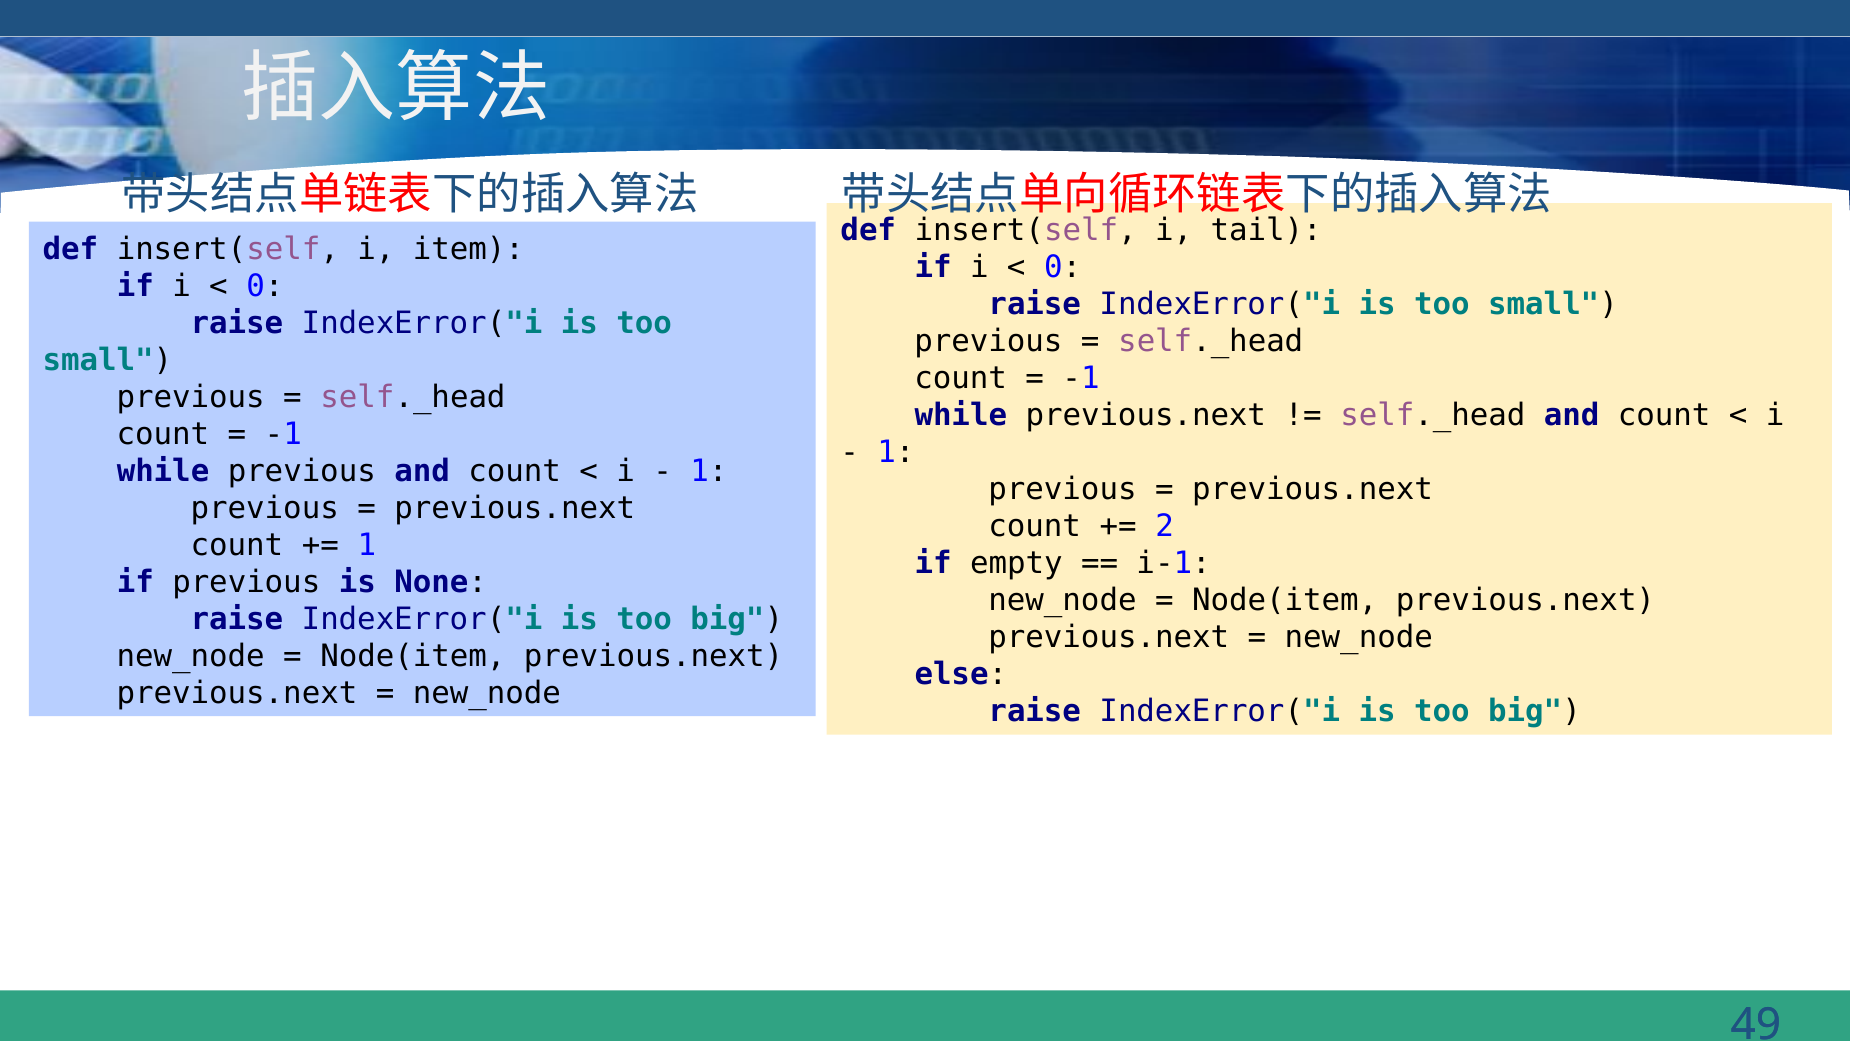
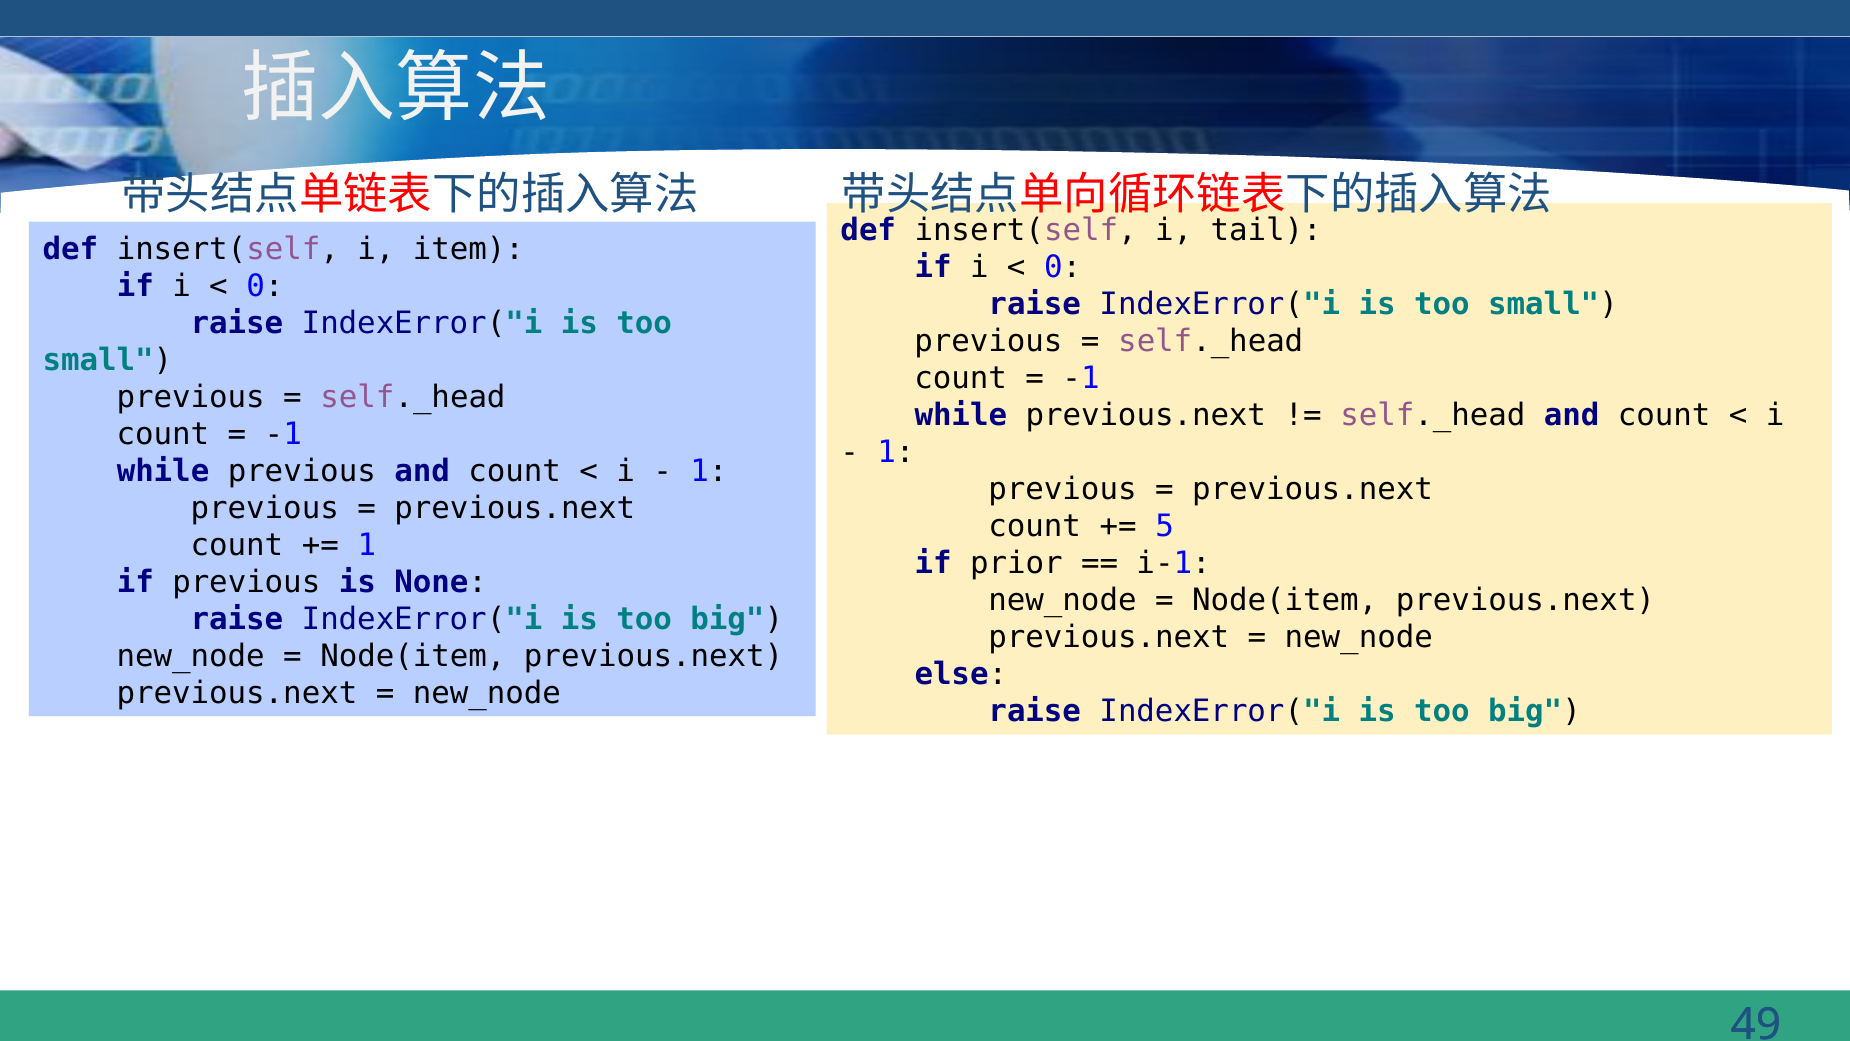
2: 2 -> 5
empty: empty -> prior
